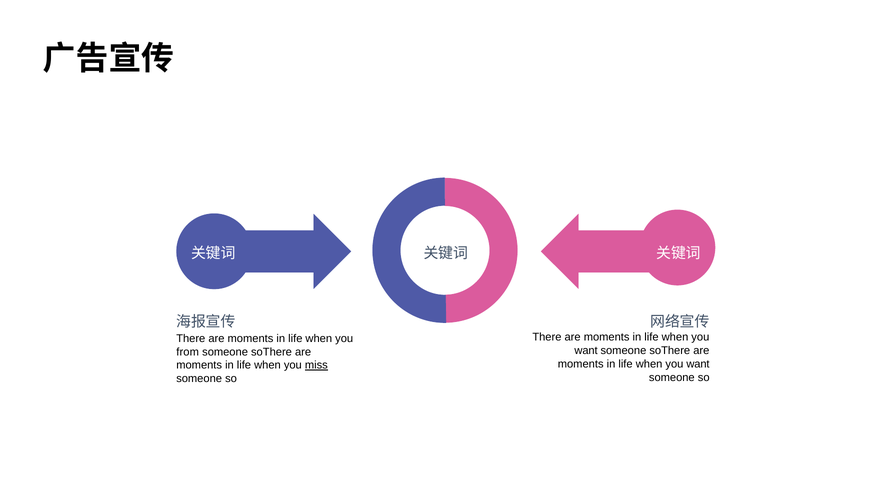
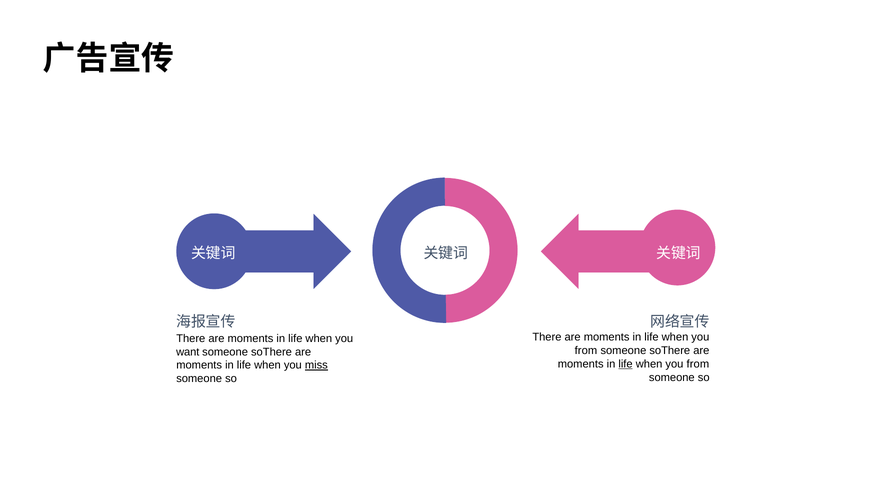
want at (586, 350): want -> from
from: from -> want
life at (626, 364) underline: none -> present
want at (698, 364): want -> from
